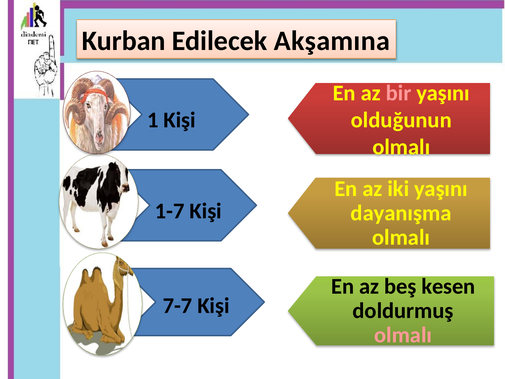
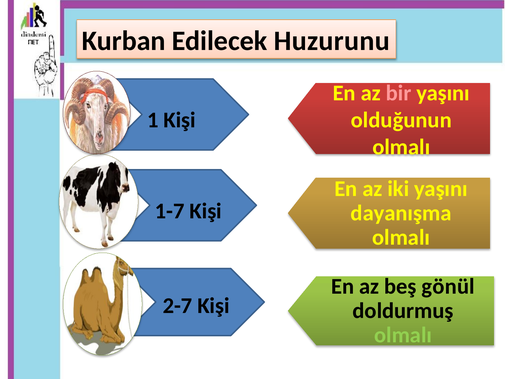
Akşamına: Akşamına -> Huzurunu
kesen: kesen -> gönül
7-7: 7-7 -> 2-7
olmalı at (403, 335) colour: pink -> light green
